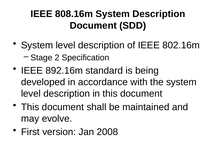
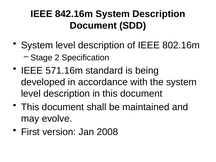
808.16m: 808.16m -> 842.16m
892.16m: 892.16m -> 571.16m
